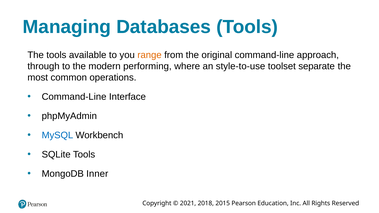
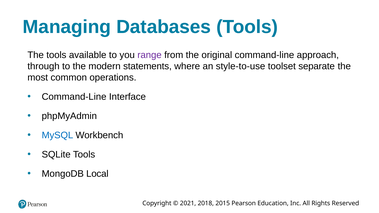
range colour: orange -> purple
performing: performing -> statements
Inner: Inner -> Local
